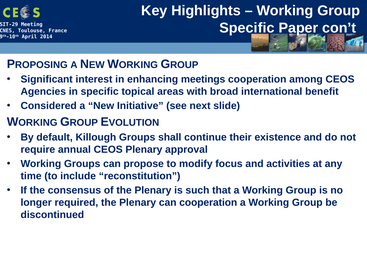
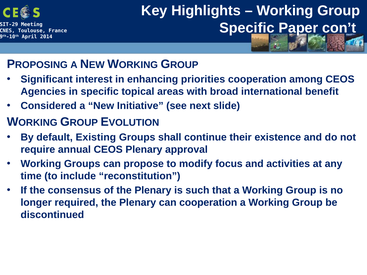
meetings: meetings -> priorities
Killough: Killough -> Existing
